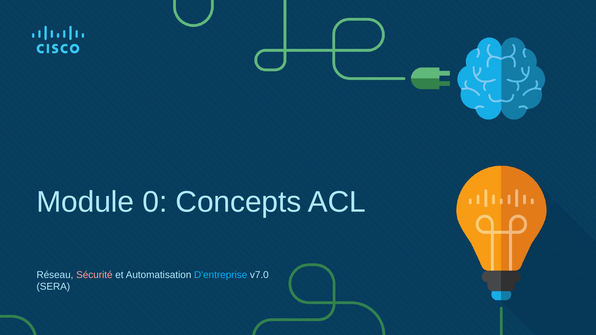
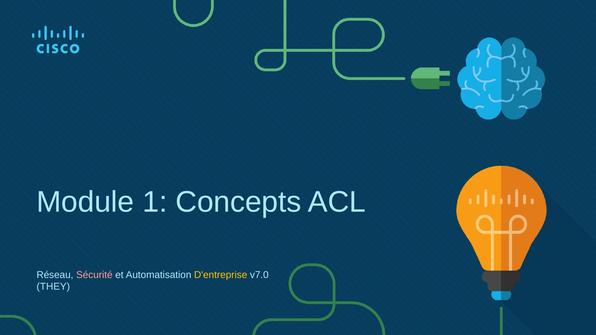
0: 0 -> 1
D'entreprise colour: light blue -> yellow
SERA: SERA -> THEY
